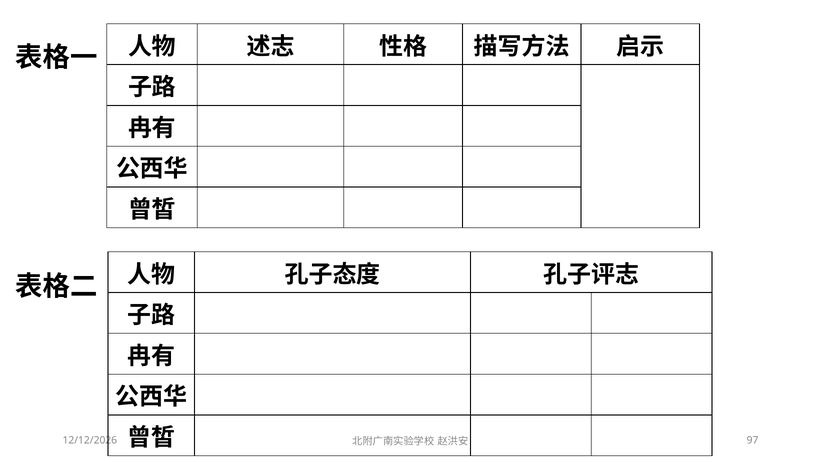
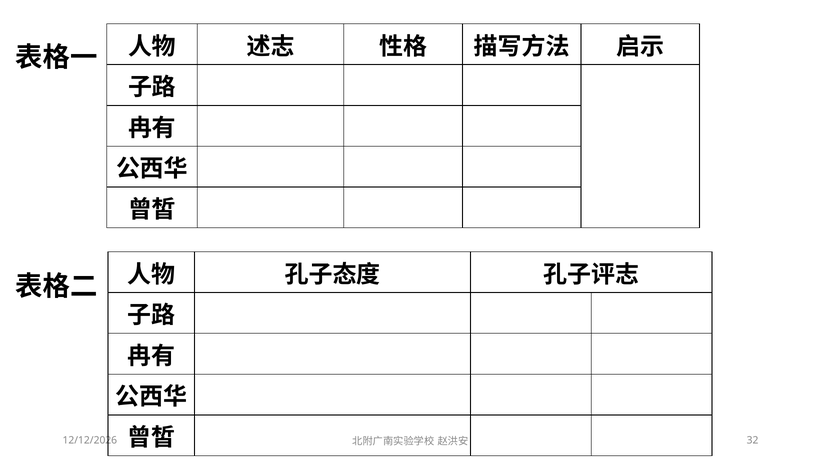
97: 97 -> 32
